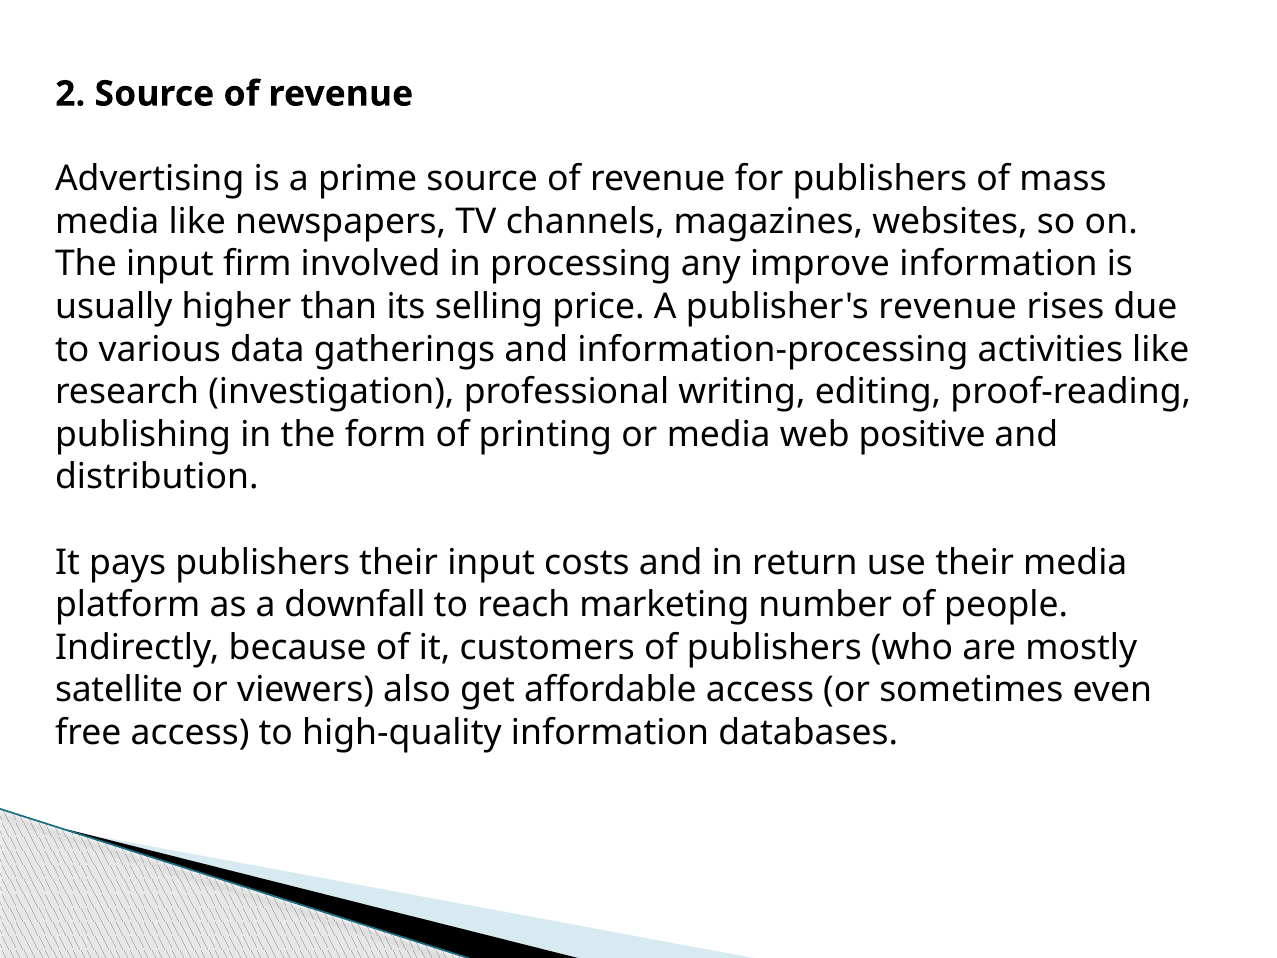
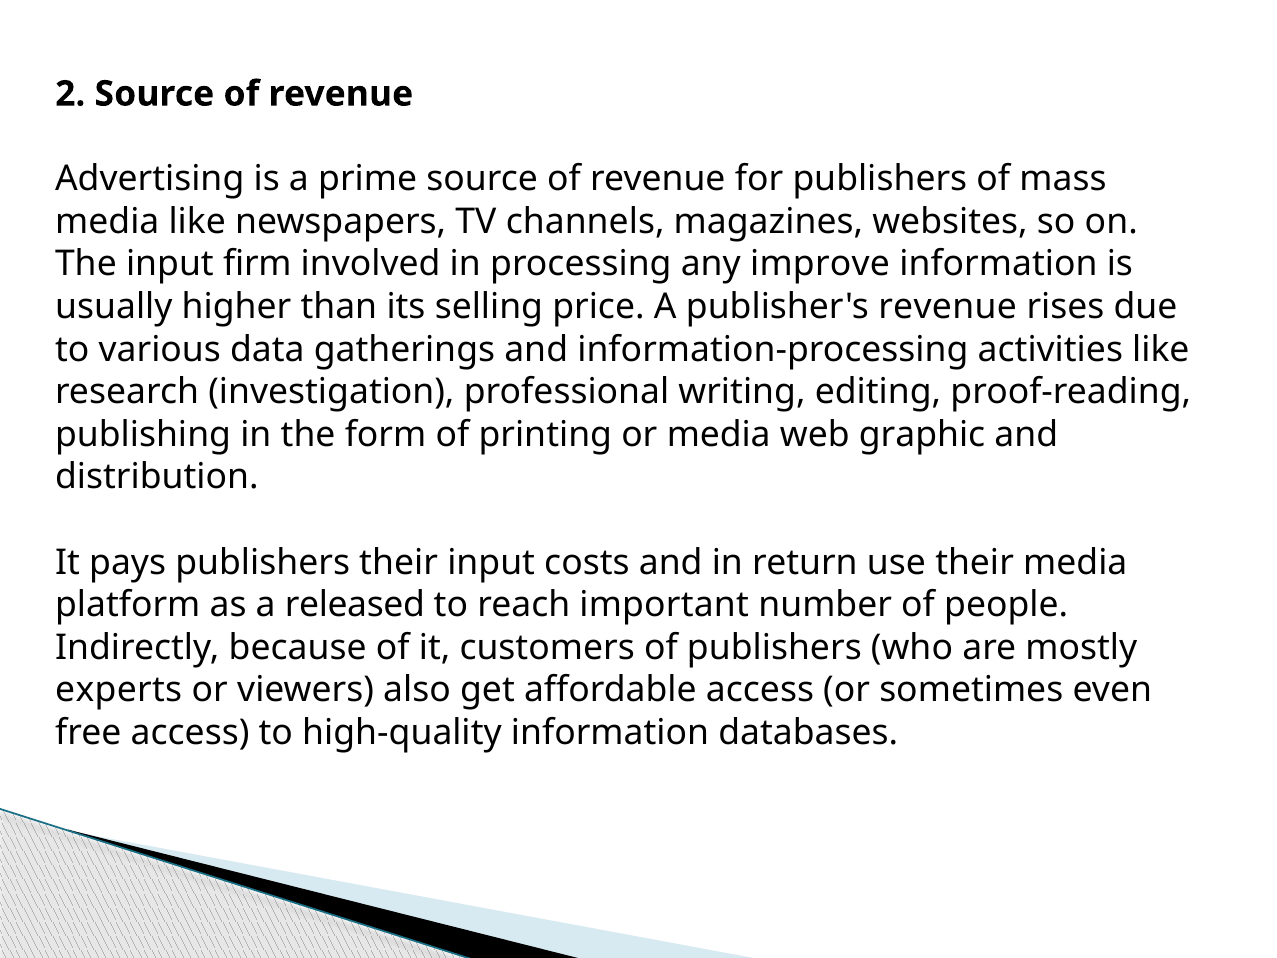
positive: positive -> graphic
downfall: downfall -> released
marketing: marketing -> important
satellite: satellite -> experts
